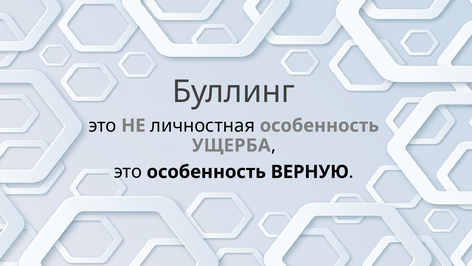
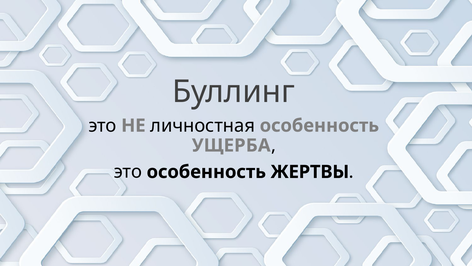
ВЕРНУЮ: ВЕРНУЮ -> ЖЕРТВЫ
